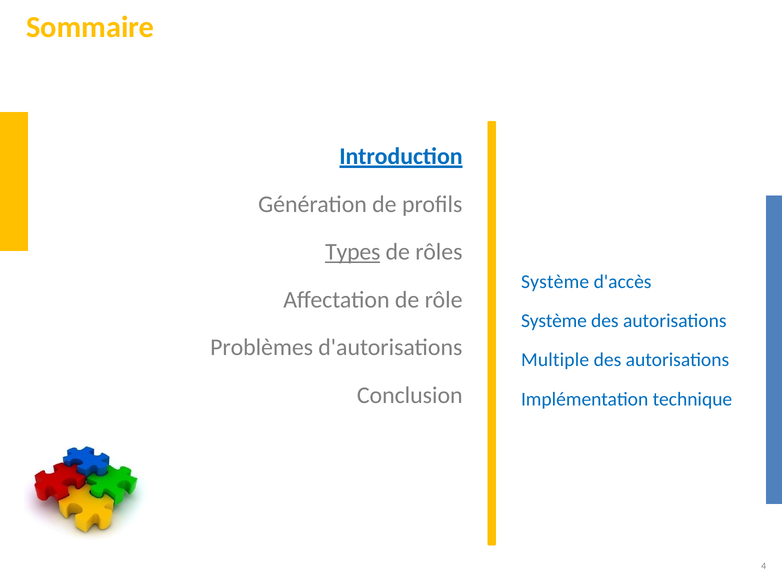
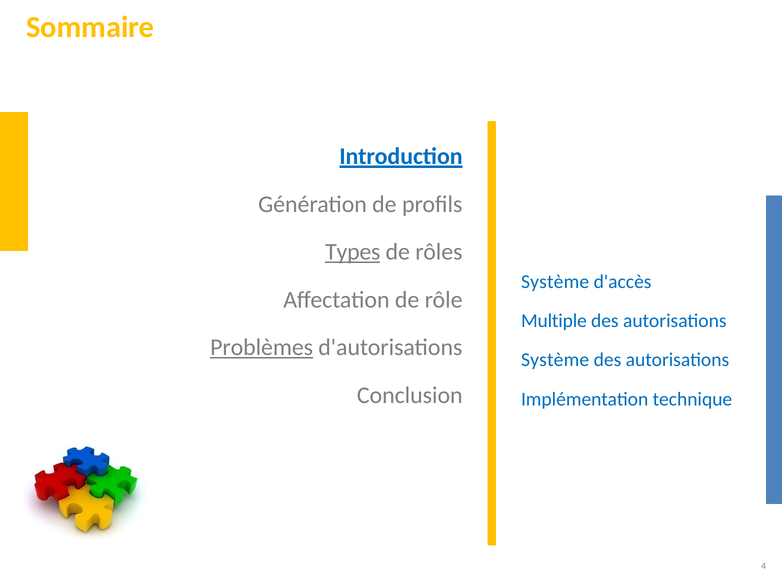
Système at (554, 321): Système -> Multiple
Problèmes underline: none -> present
Multiple at (555, 360): Multiple -> Système
